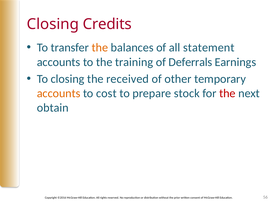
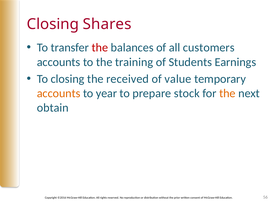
Credits: Credits -> Shares
the at (100, 48) colour: orange -> red
statement: statement -> customers
Deferrals: Deferrals -> Students
other: other -> value
cost: cost -> year
the at (227, 93) colour: red -> orange
